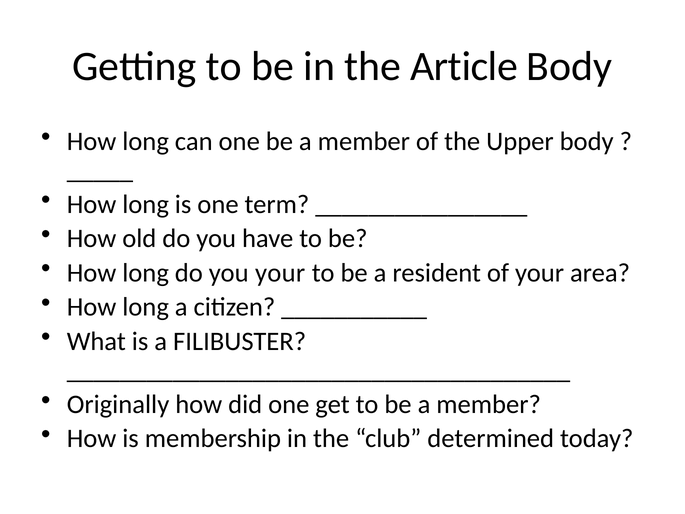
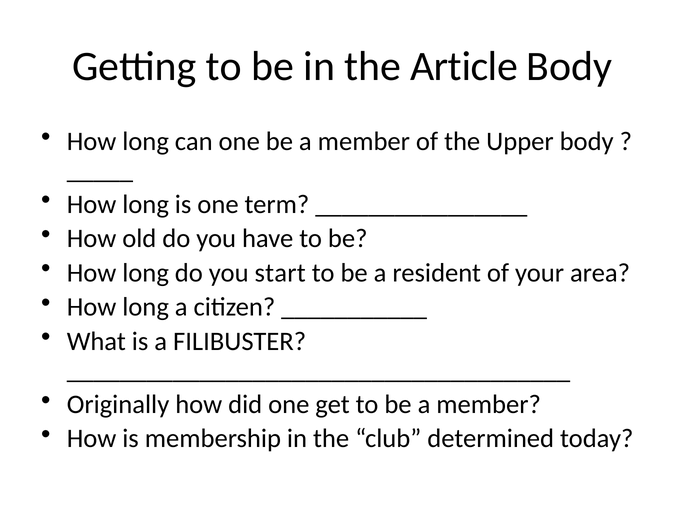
you your: your -> start
